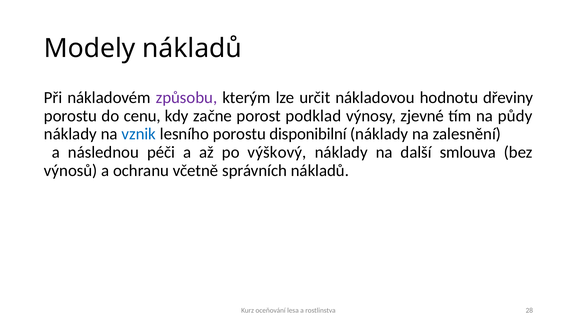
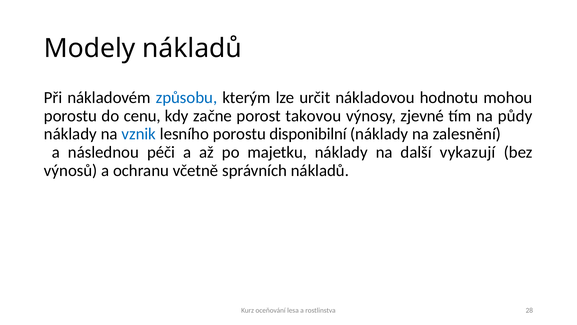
způsobu colour: purple -> blue
dřeviny: dřeviny -> mohou
podklad: podklad -> takovou
výškový: výškový -> majetku
smlouva: smlouva -> vykazují
